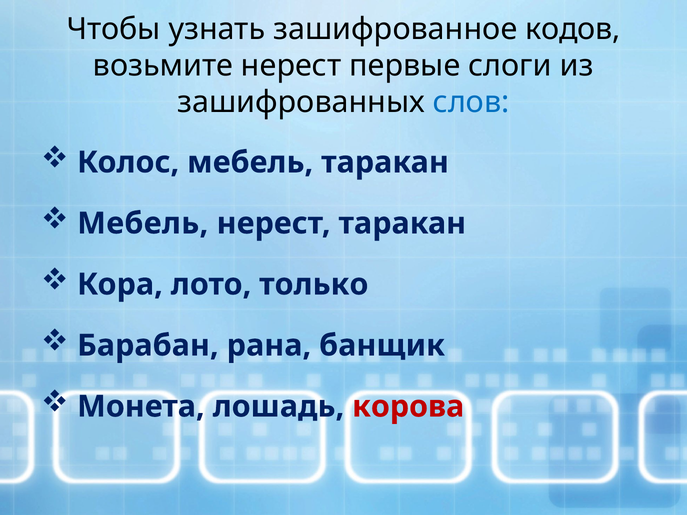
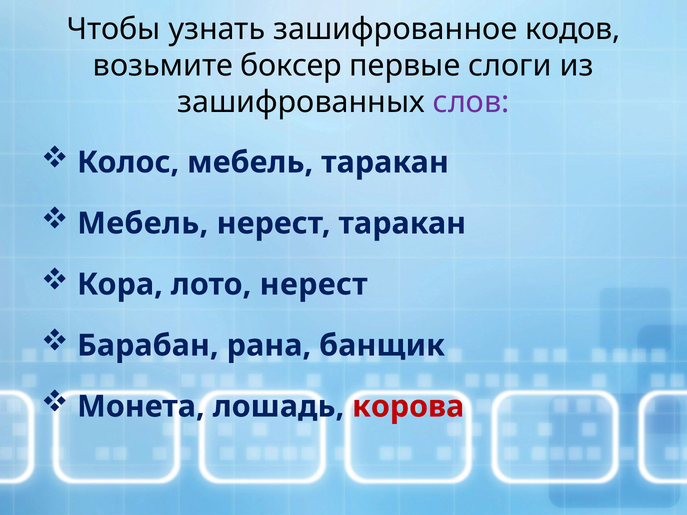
возьмите нерест: нерест -> боксер
слов colour: blue -> purple
лото только: только -> нерест
